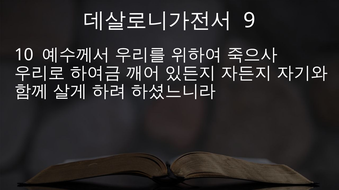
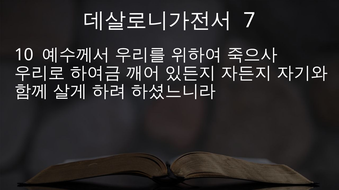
9: 9 -> 7
